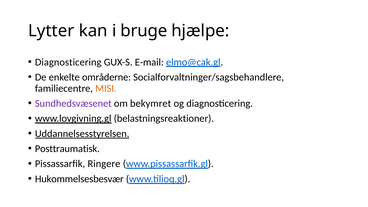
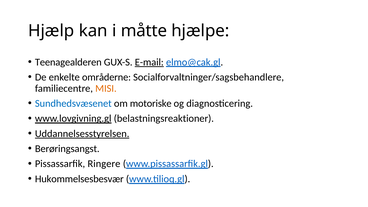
Lytter: Lytter -> Hjælp
bruge: bruge -> måtte
Diagnosticering at (68, 62): Diagnosticering -> Teenagealderen
E-mail underline: none -> present
Sundhedsvæsenet colour: purple -> blue
bekymret: bekymret -> motoriske
Posttraumatisk: Posttraumatisk -> Berøringsangst
